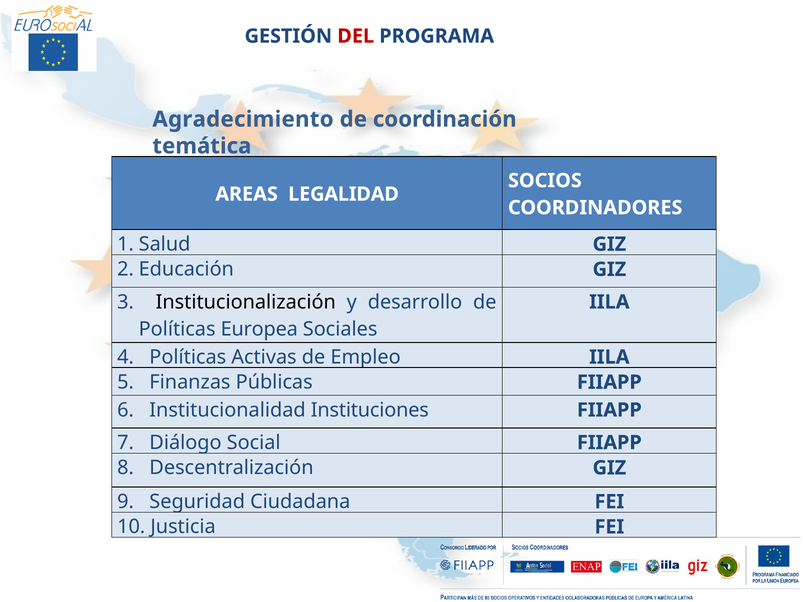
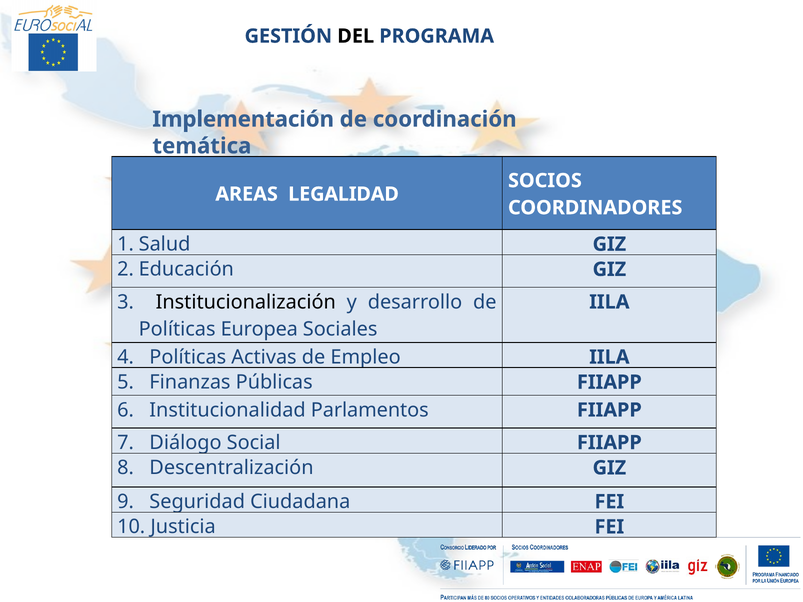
DEL colour: red -> black
Agradecimiento: Agradecimiento -> Implementación
Instituciones: Instituciones -> Parlamentos
